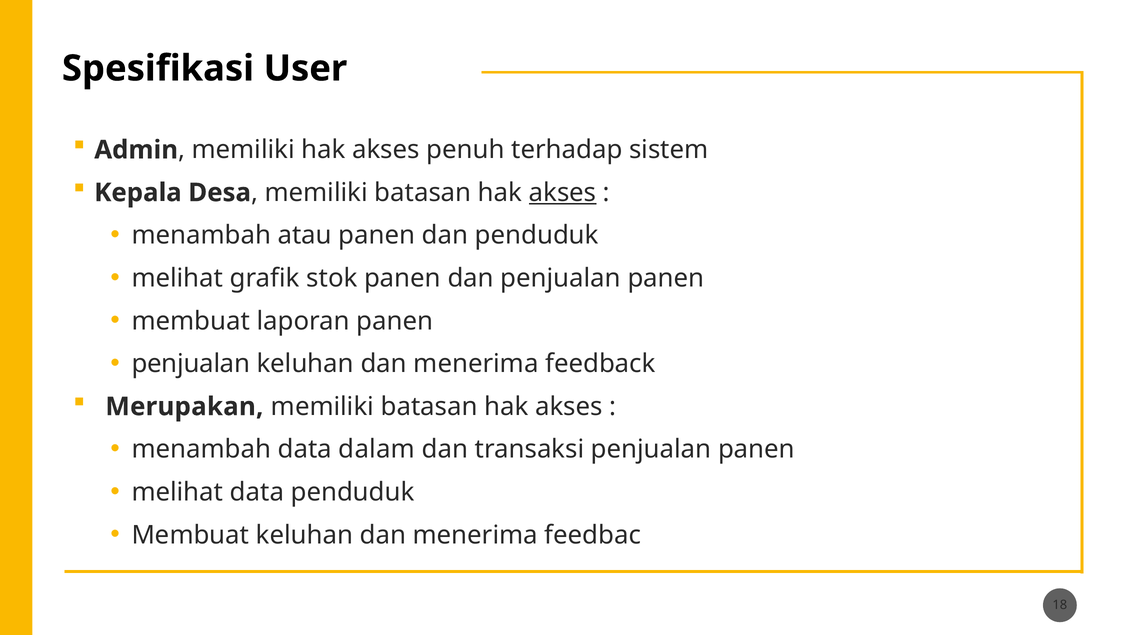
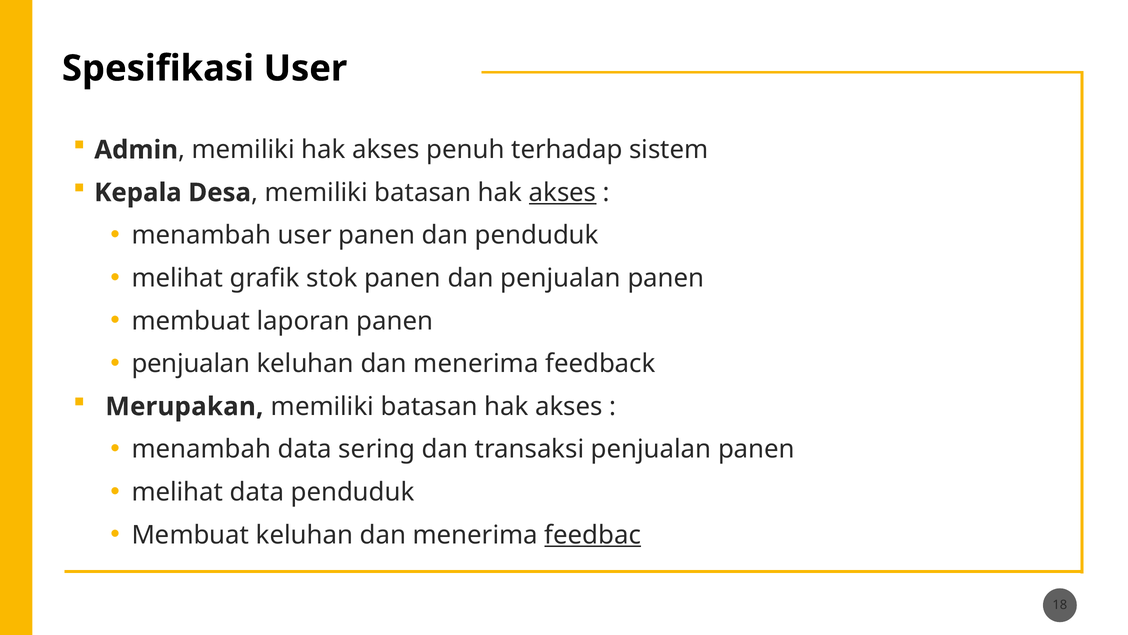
menambah atau: atau -> user
dalam: dalam -> sering
feedbac underline: none -> present
